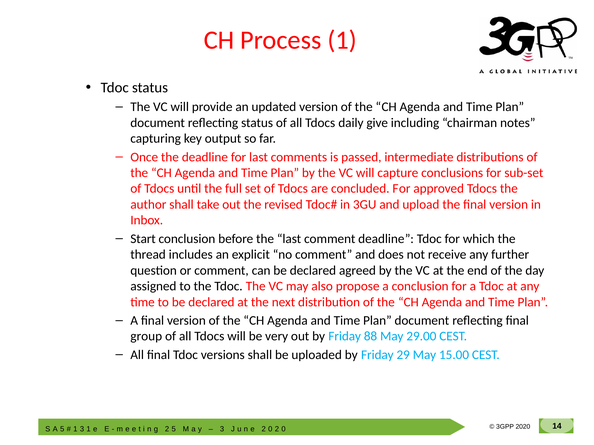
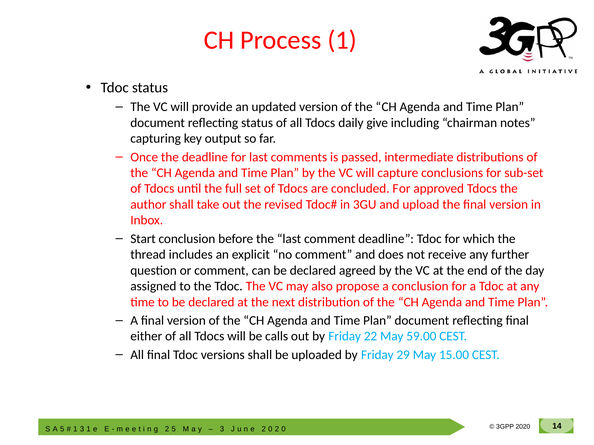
group: group -> either
very: very -> calls
88: 88 -> 22
29.00: 29.00 -> 59.00
